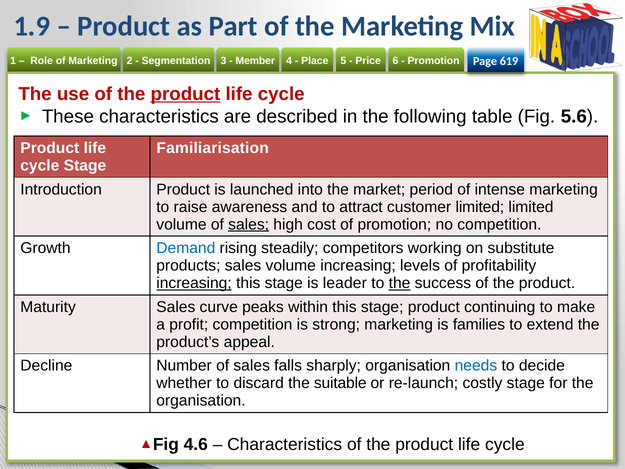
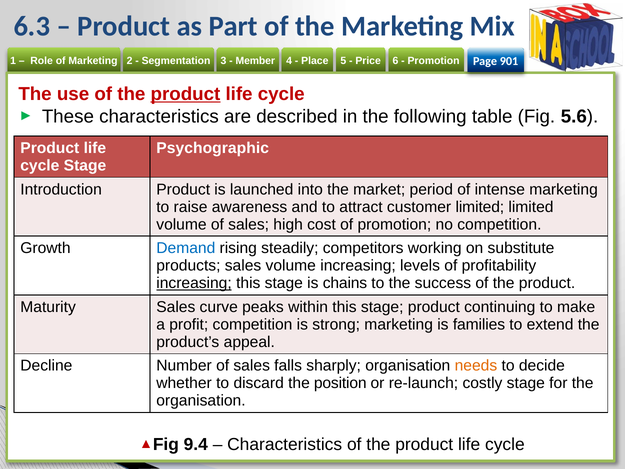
1.9: 1.9 -> 6.3
619: 619 -> 901
Familiarisation: Familiarisation -> Psychographic
sales at (249, 224) underline: present -> none
leader: leader -> chains
the at (400, 283) underline: present -> none
needs colour: blue -> orange
suitable: suitable -> position
4.6: 4.6 -> 9.4
